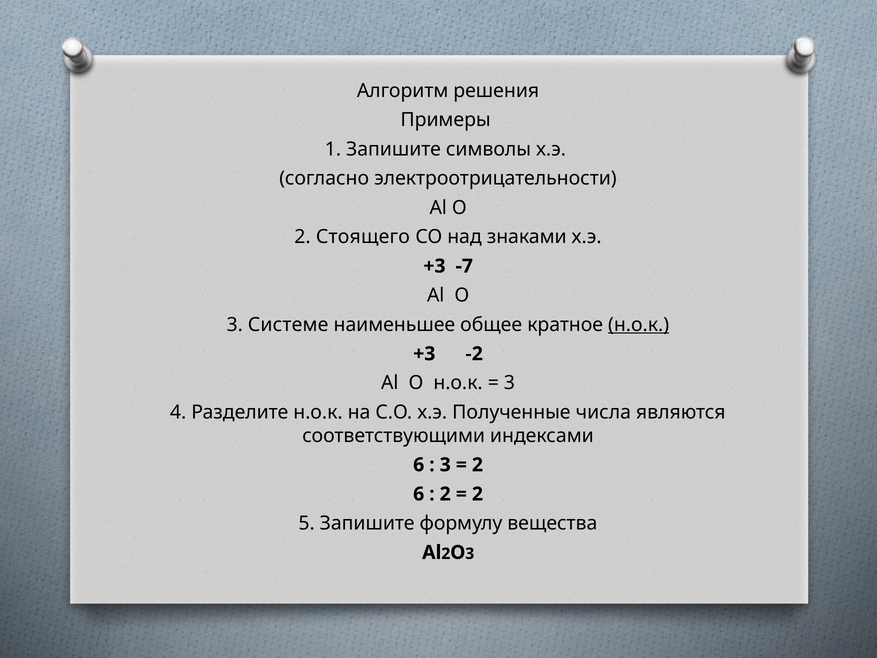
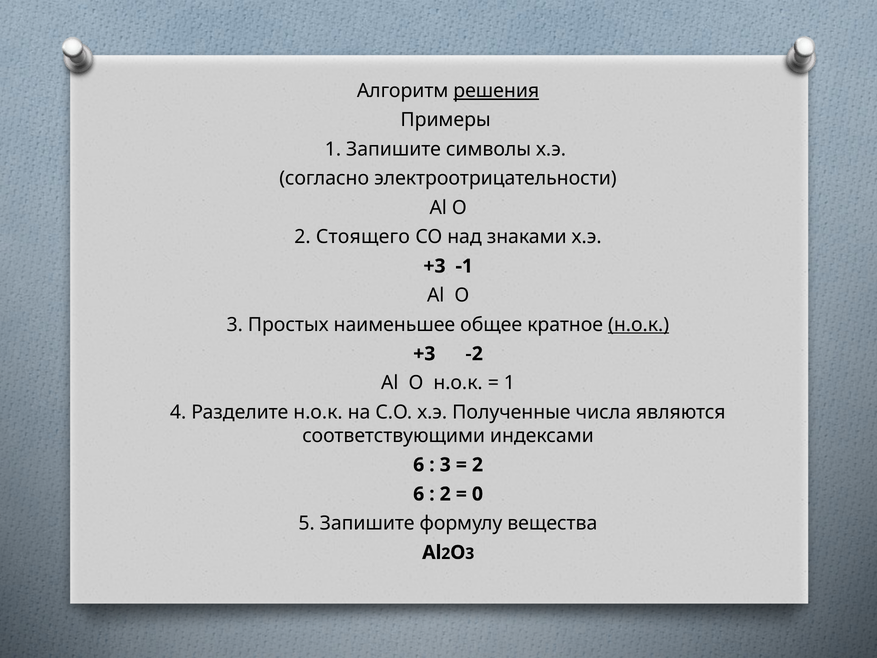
решения underline: none -> present
-7: -7 -> -1
Системе: Системе -> Простых
3 at (509, 383): 3 -> 1
2 at (477, 494): 2 -> 0
